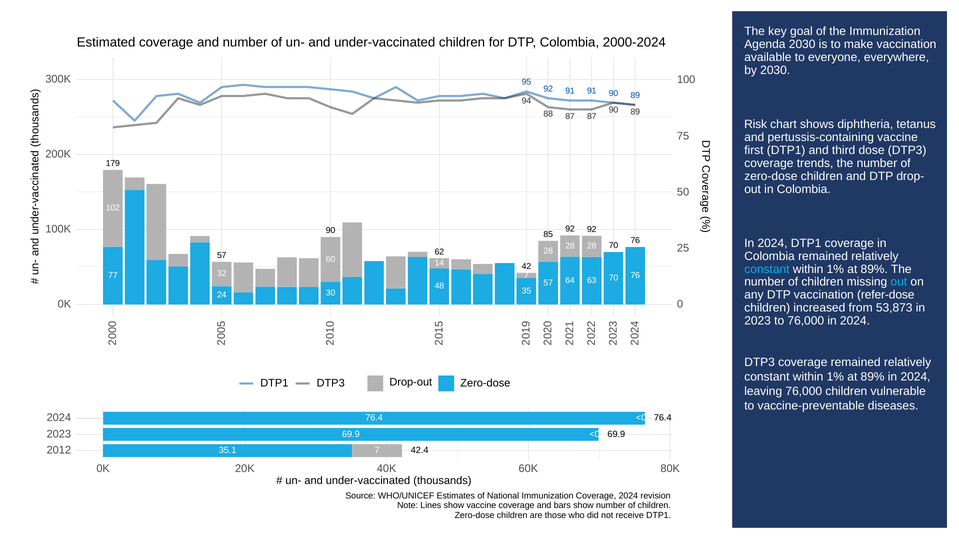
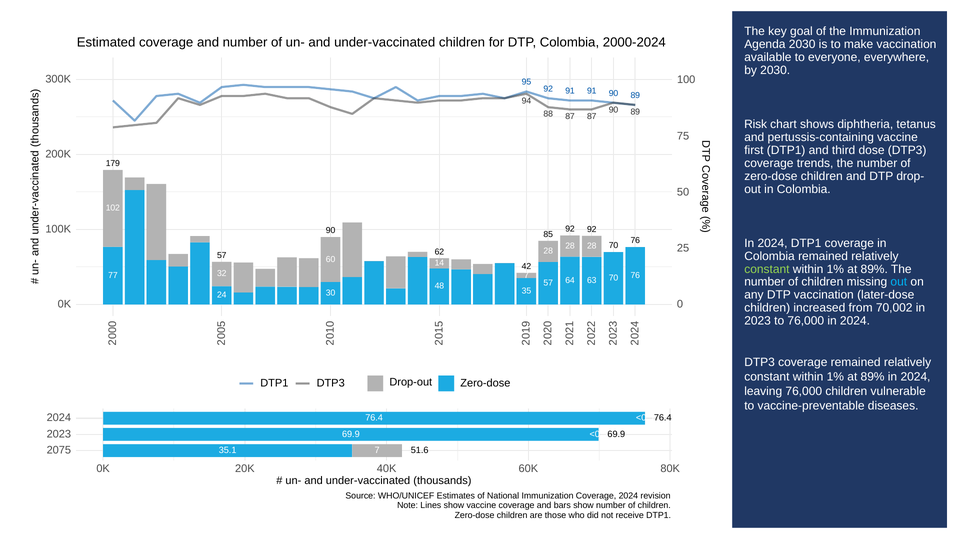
constant at (767, 269) colour: light blue -> light green
refer-dose: refer-dose -> later-dose
53,873: 53,873 -> 70,002
2012: 2012 -> 2075
42.4: 42.4 -> 51.6
